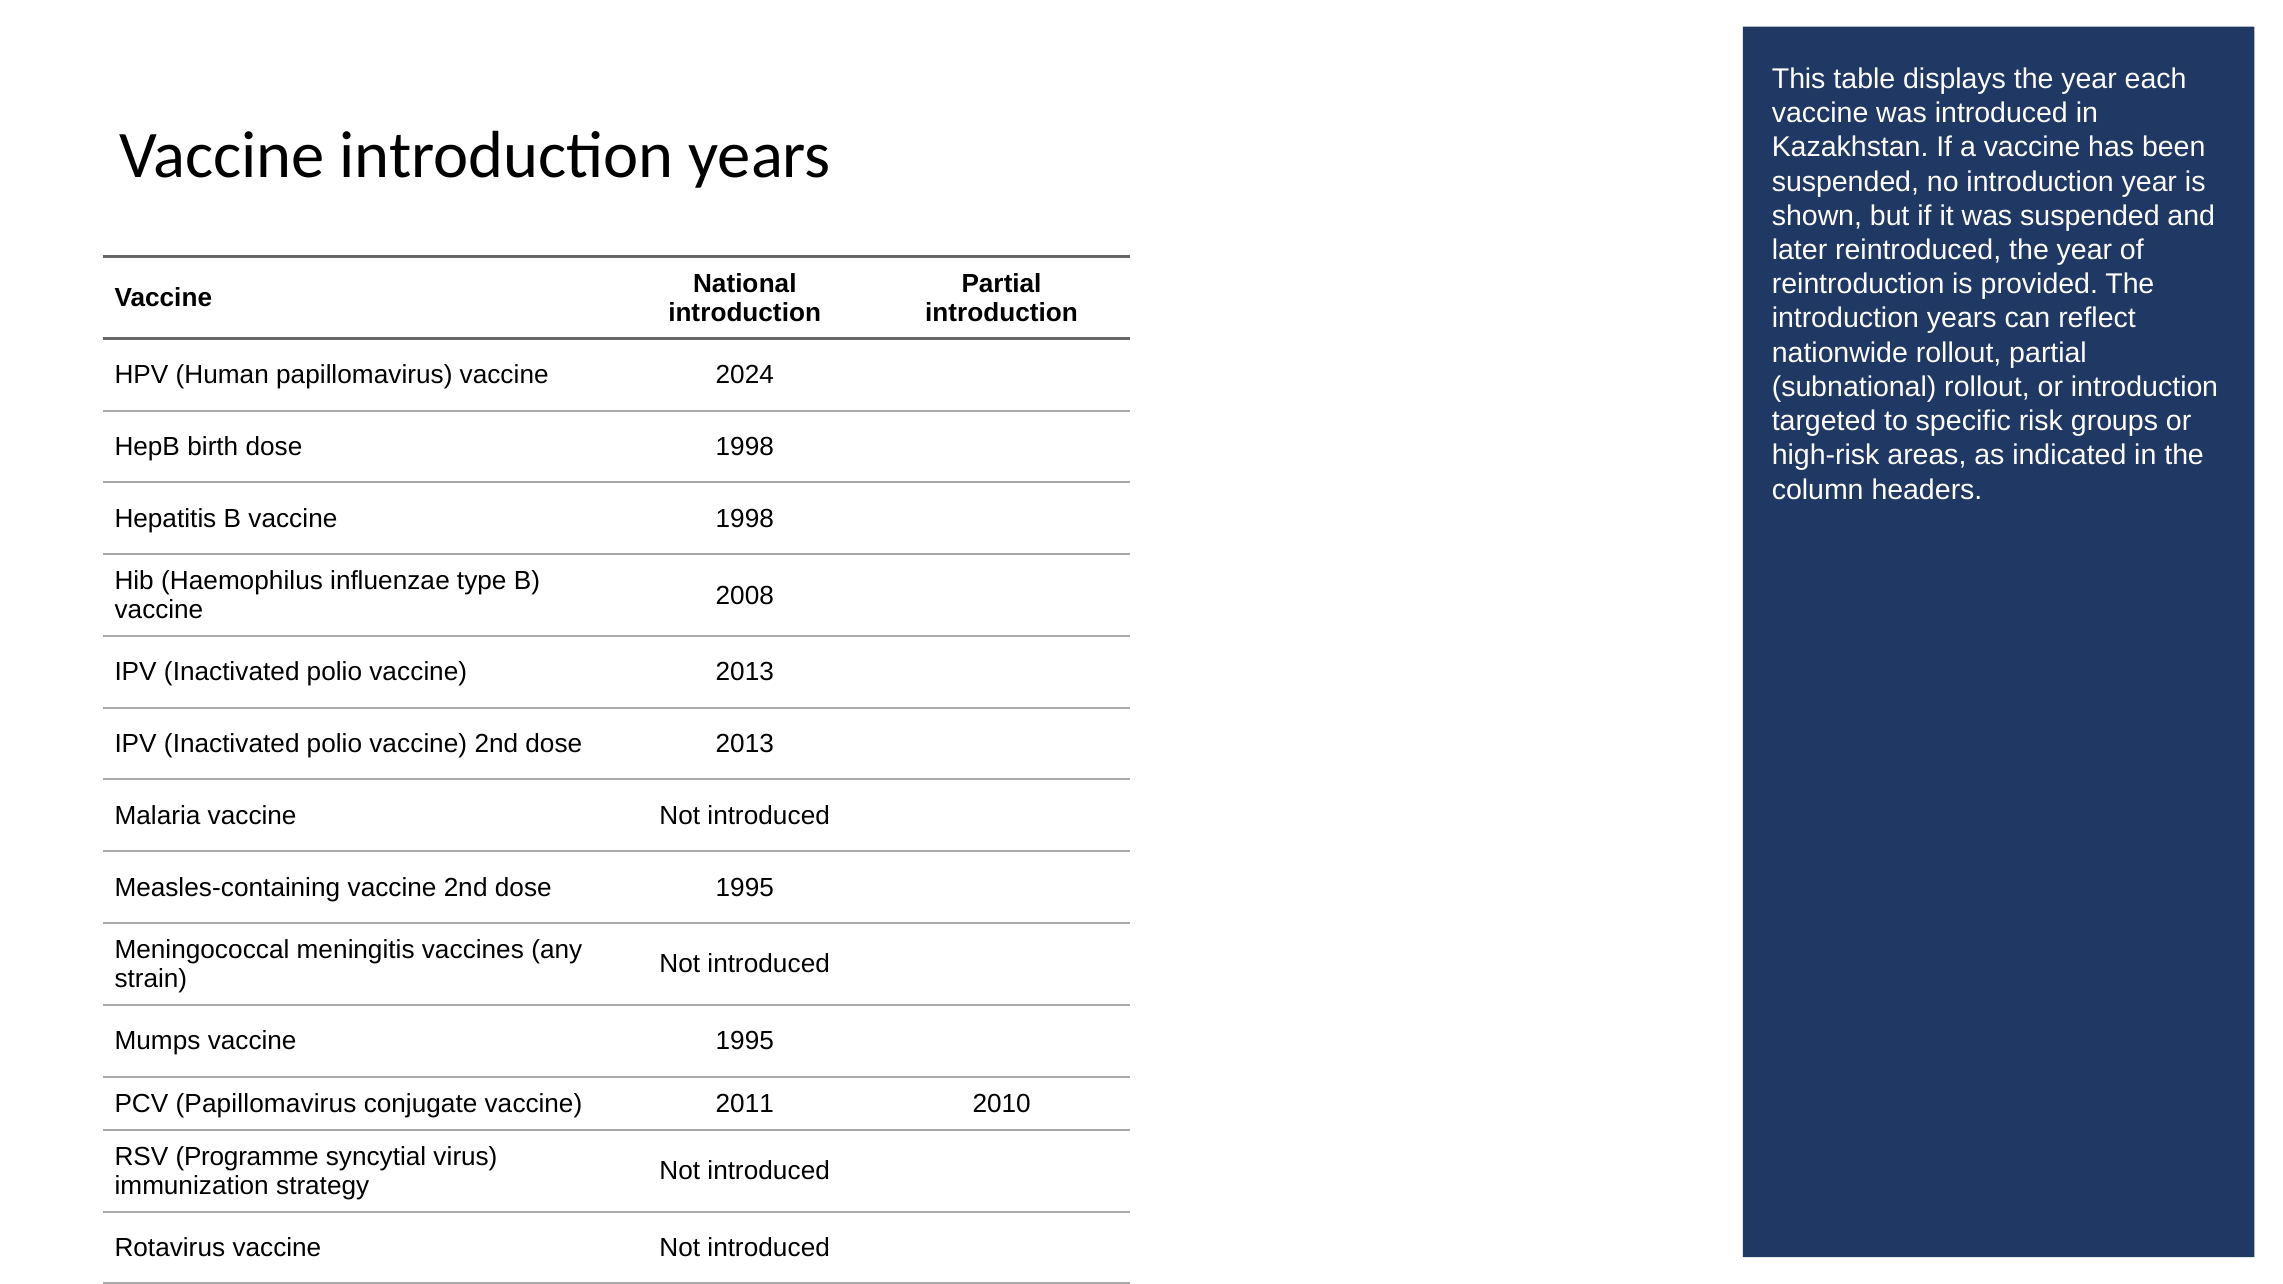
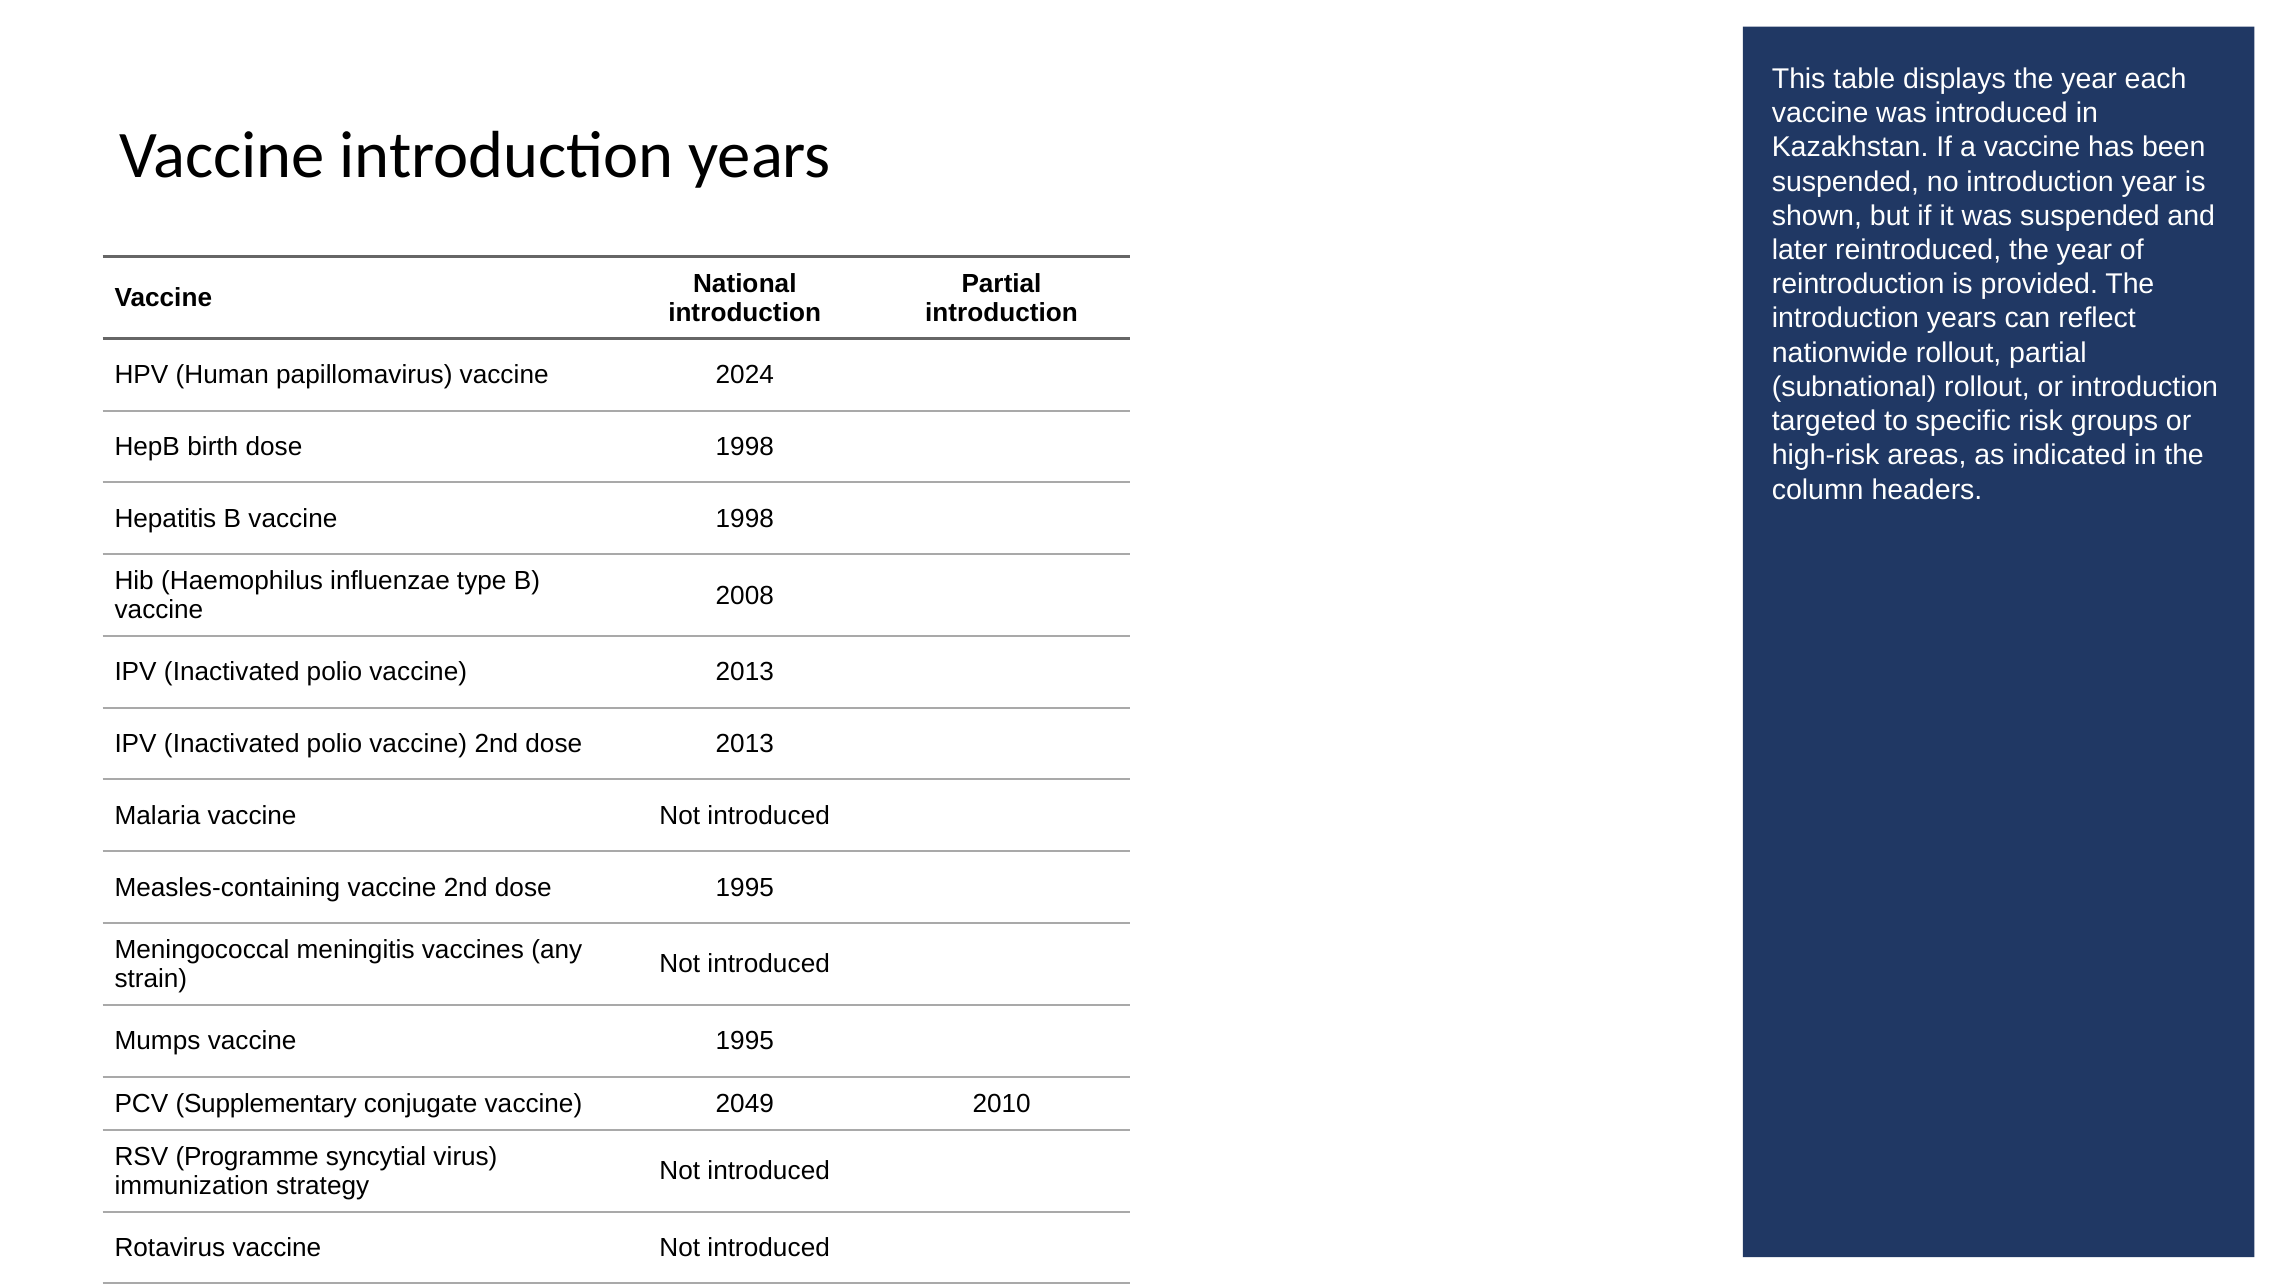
PCV Papillomavirus: Papillomavirus -> Supplementary
2011: 2011 -> 2049
